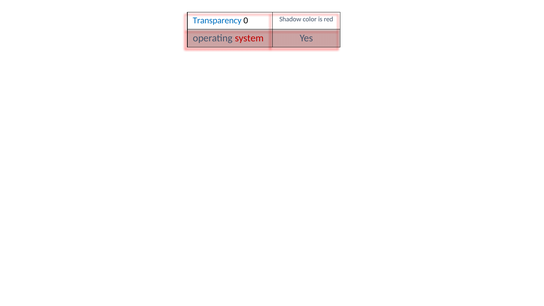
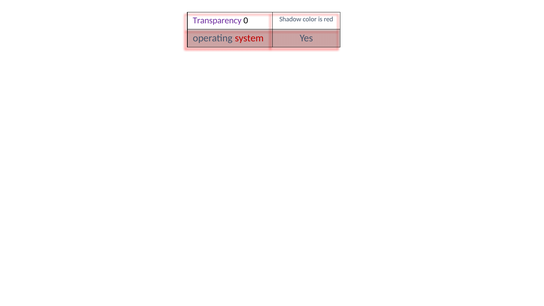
Transparency colour: blue -> purple
